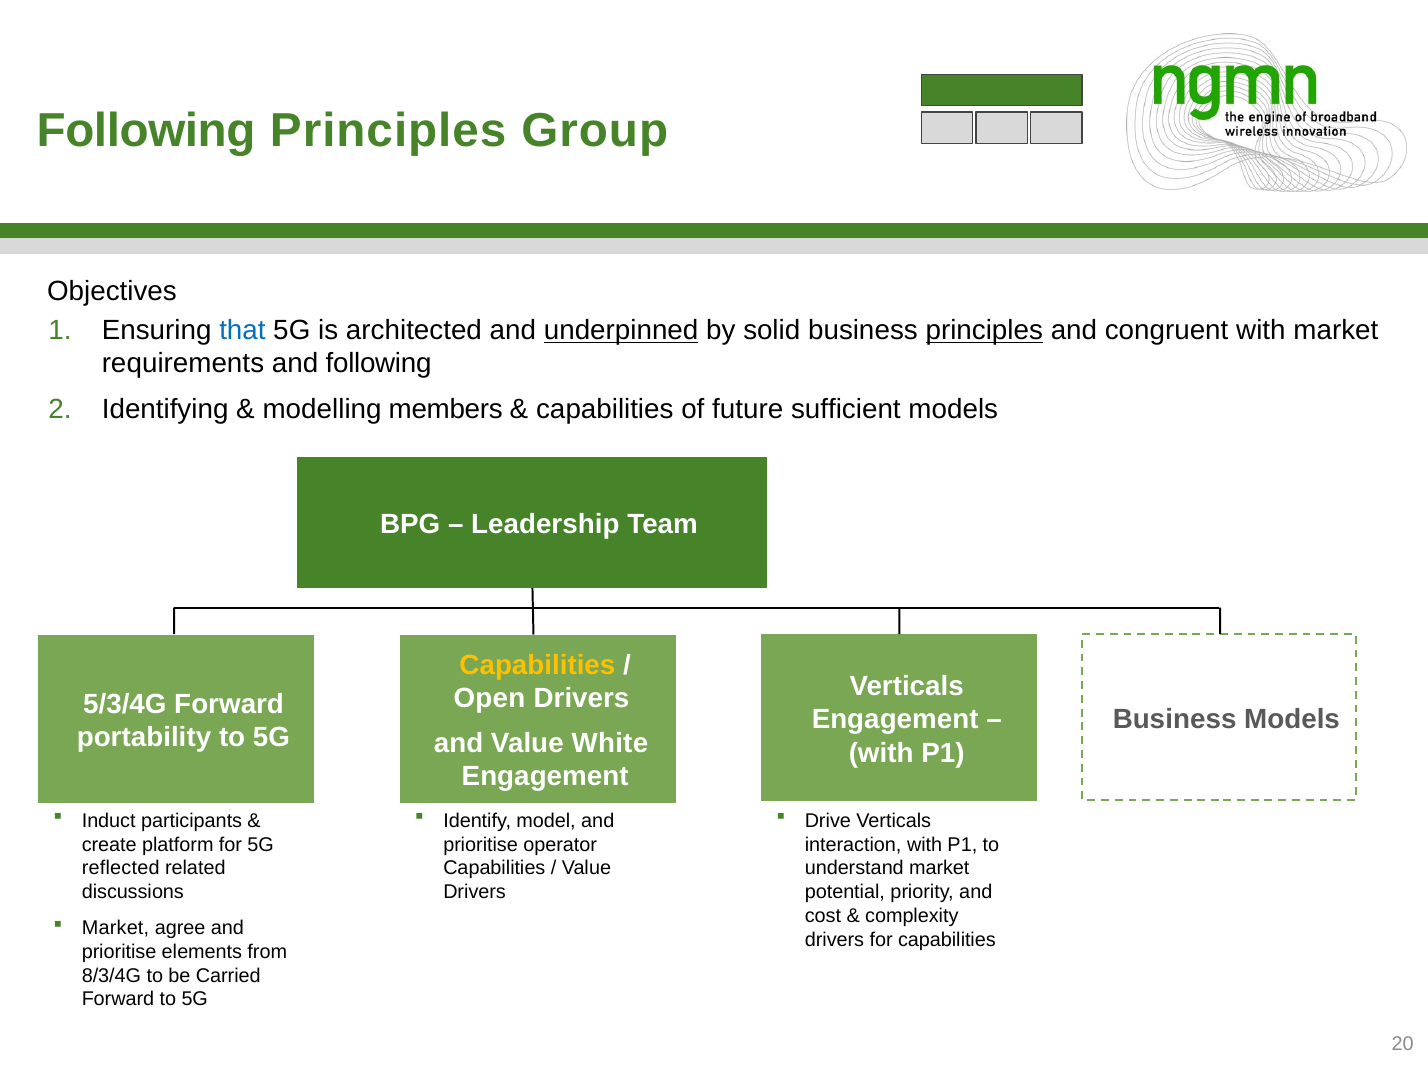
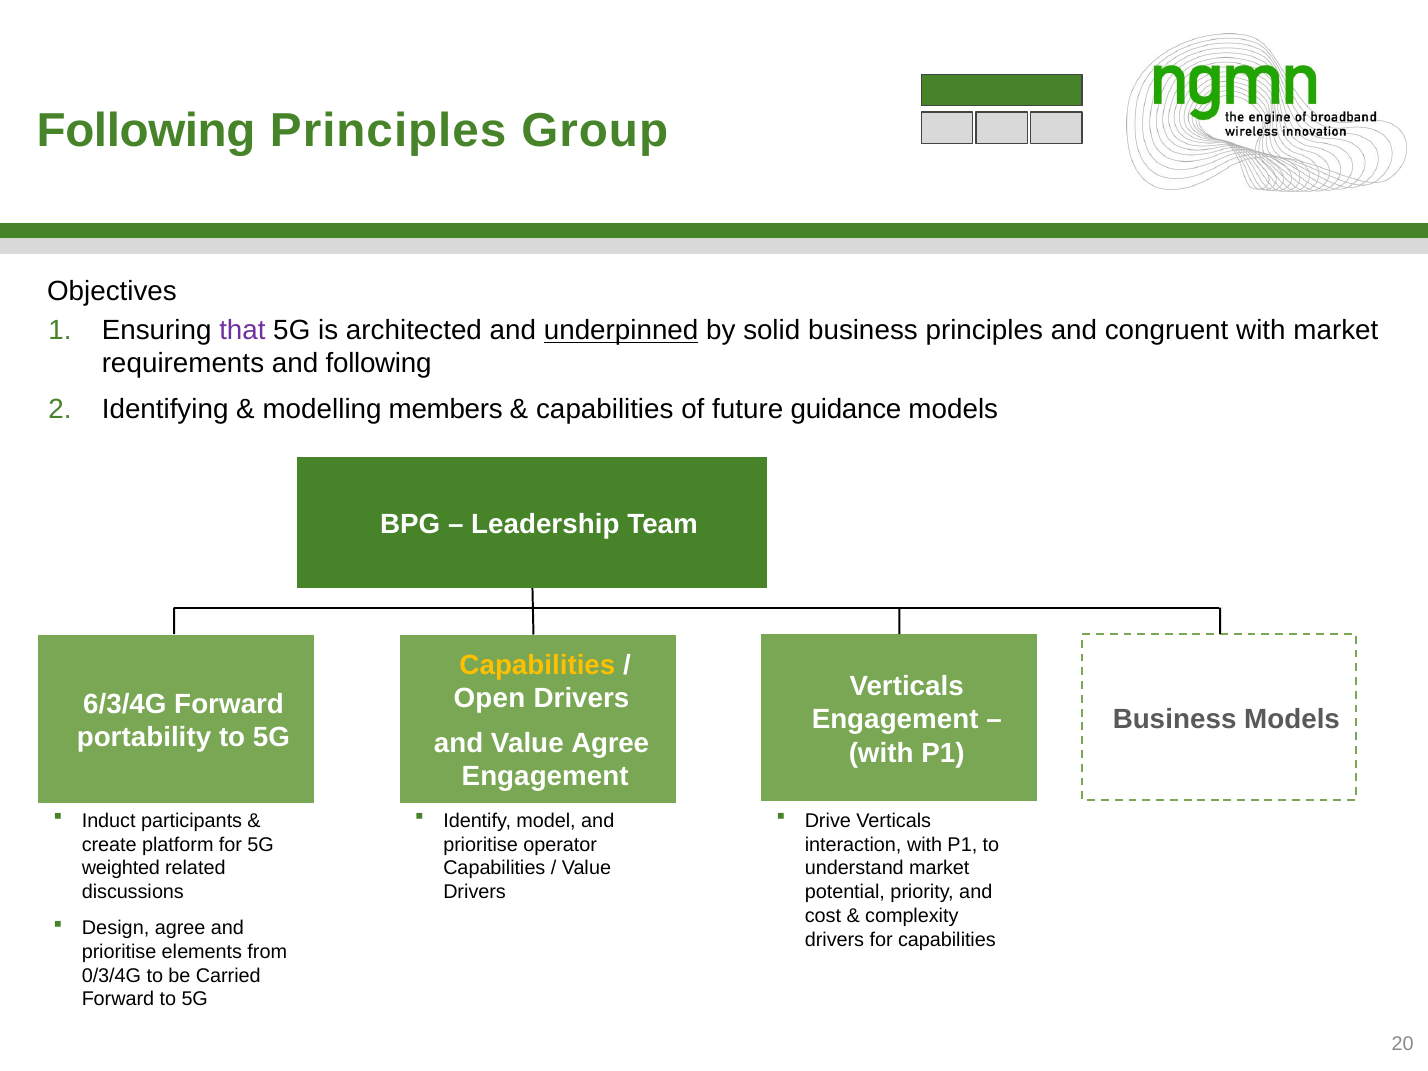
that colour: blue -> purple
principles at (984, 330) underline: present -> none
sufficient: sufficient -> guidance
5/3/4G: 5/3/4G -> 6/3/4G
Value White: White -> Agree
reflected: reflected -> weighted
Market at (116, 928): Market -> Design
8/3/4G: 8/3/4G -> 0/3/4G
